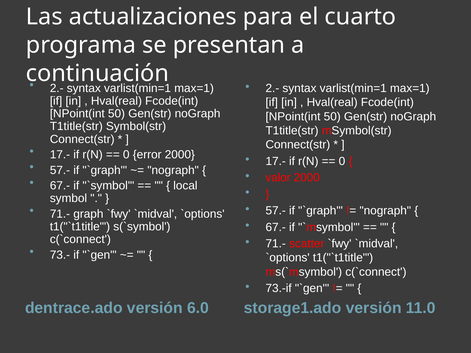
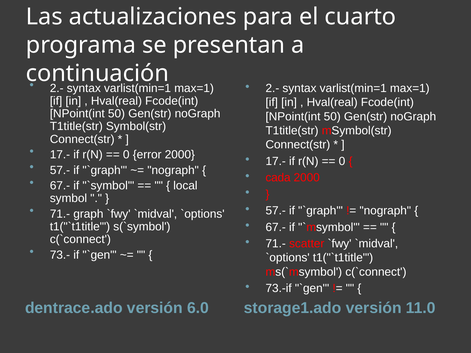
valor: valor -> cada
